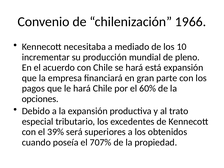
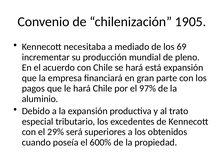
1966: 1966 -> 1905
10: 10 -> 69
60%: 60% -> 97%
opciones: opciones -> aluminio
39%: 39% -> 29%
707%: 707% -> 600%
